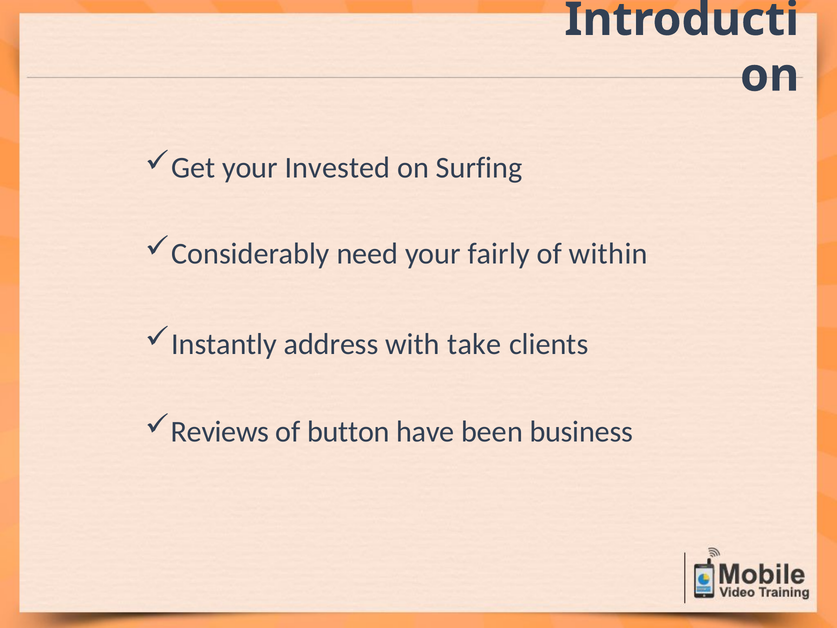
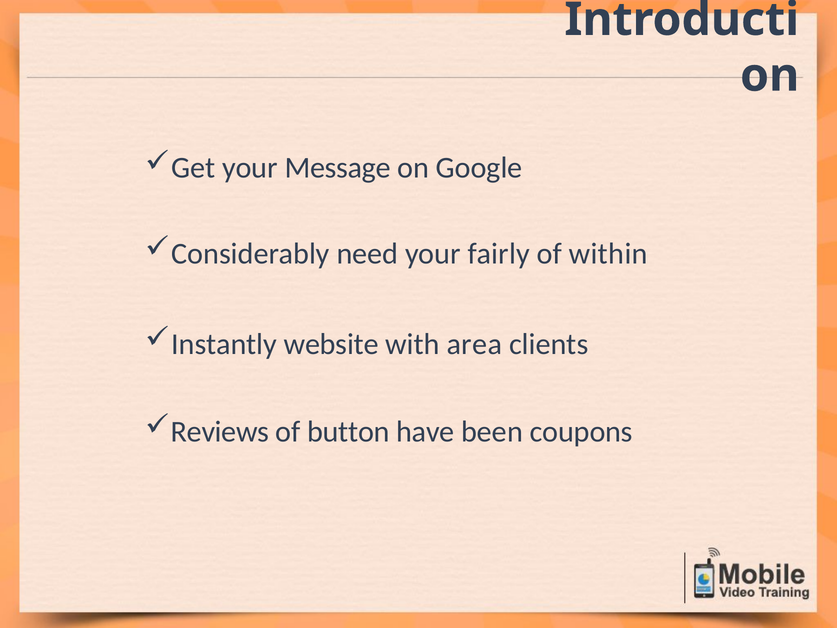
Invested: Invested -> Message
Surfing: Surfing -> Google
address: address -> website
take: take -> area
business: business -> coupons
